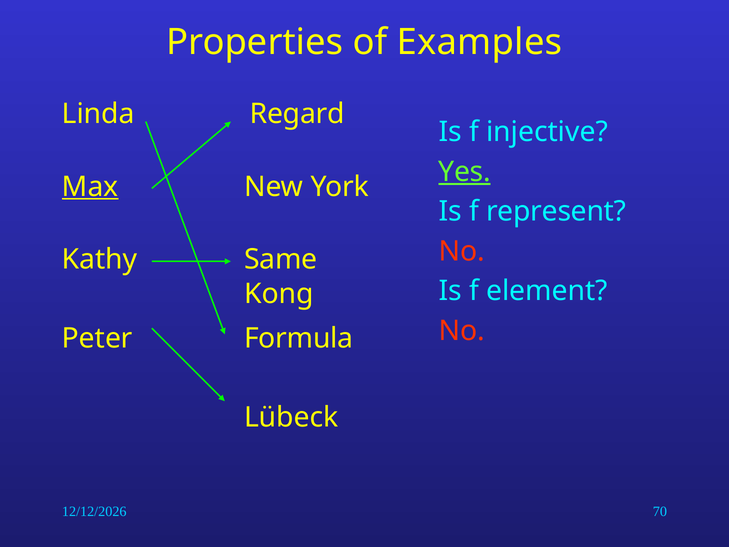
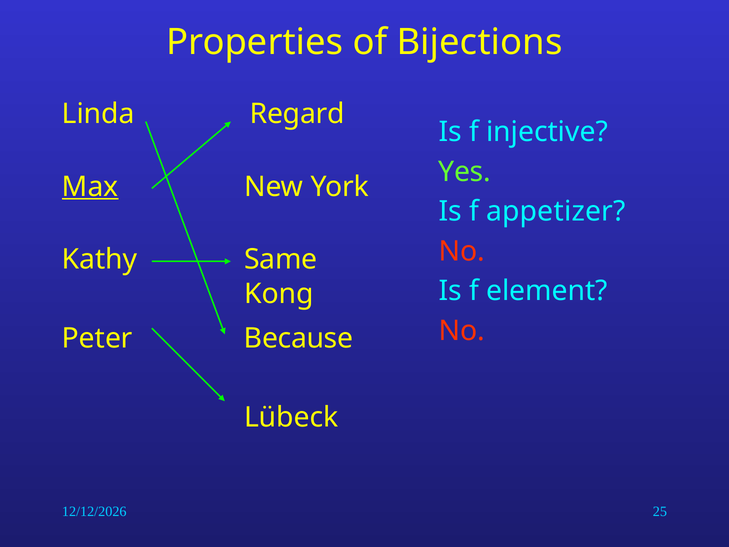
Examples: Examples -> Bijections
Yes underline: present -> none
represent: represent -> appetizer
Formula: Formula -> Because
70: 70 -> 25
